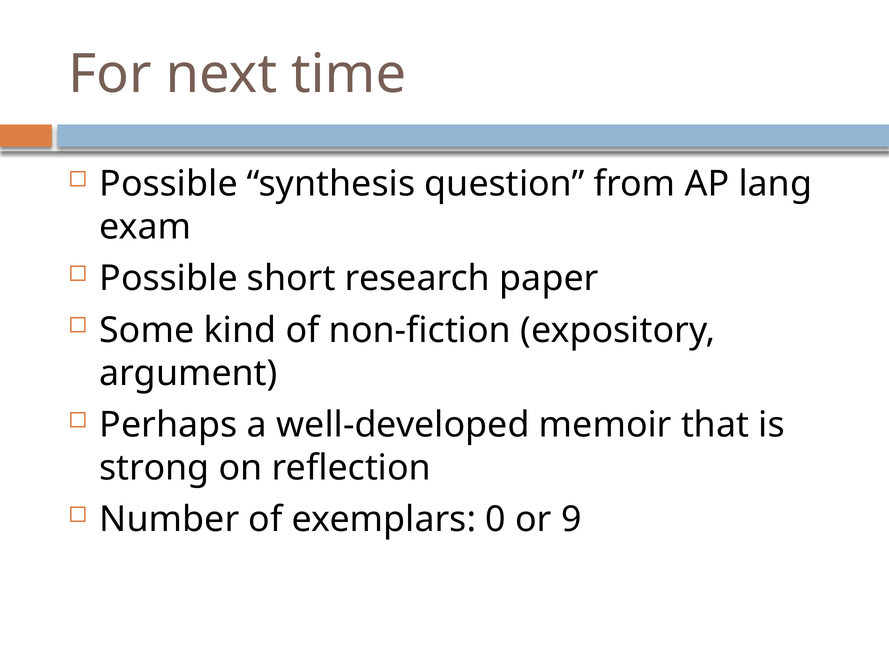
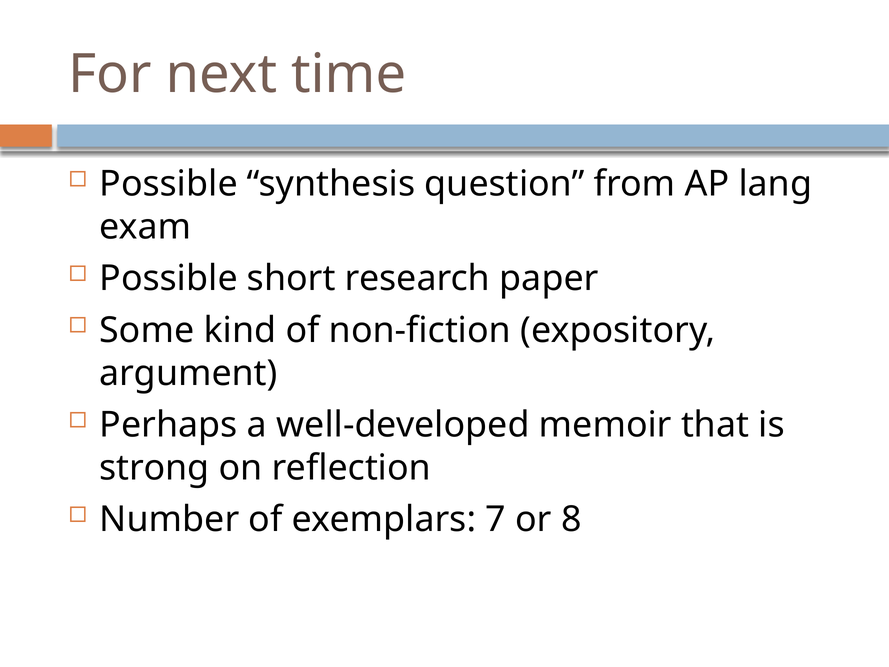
0: 0 -> 7
9: 9 -> 8
